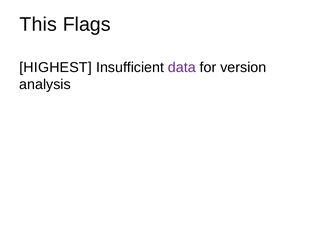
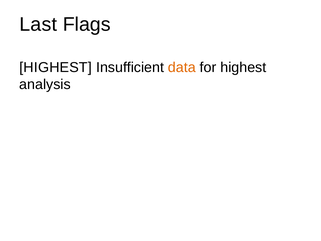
This: This -> Last
data colour: purple -> orange
for version: version -> highest
